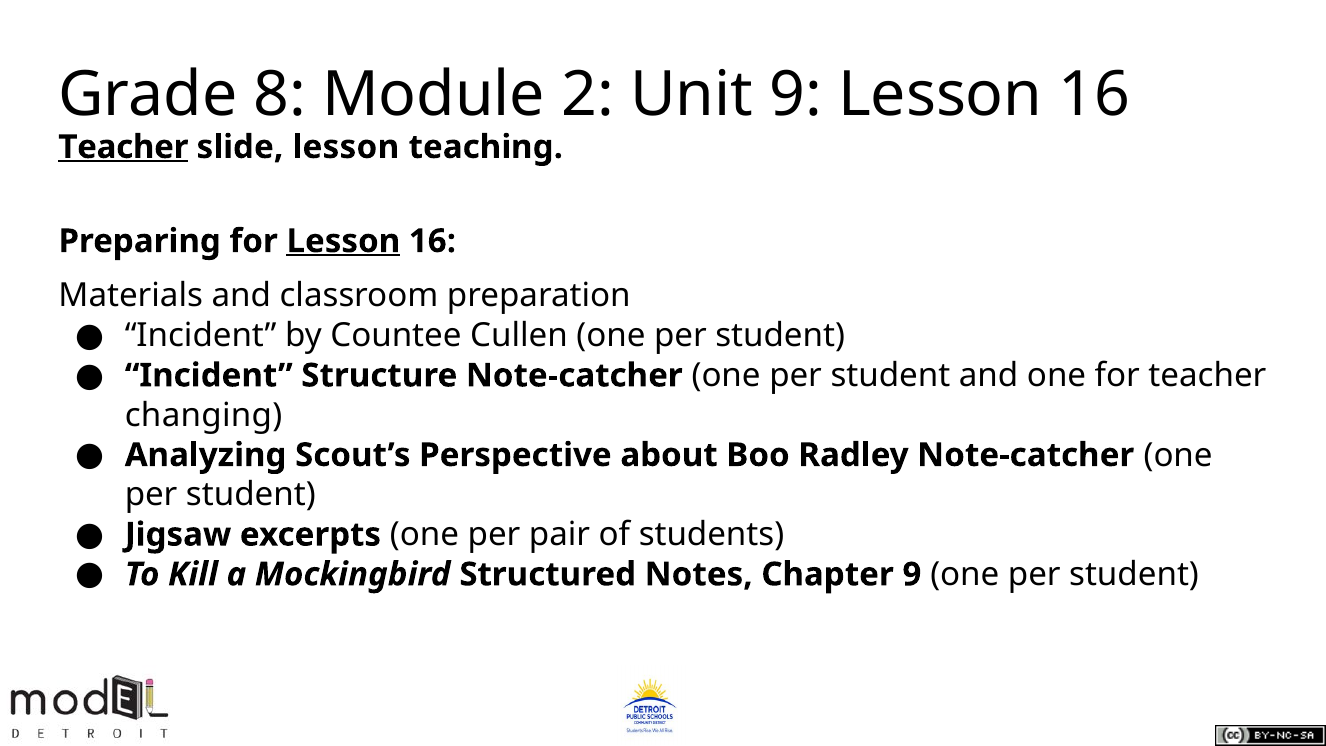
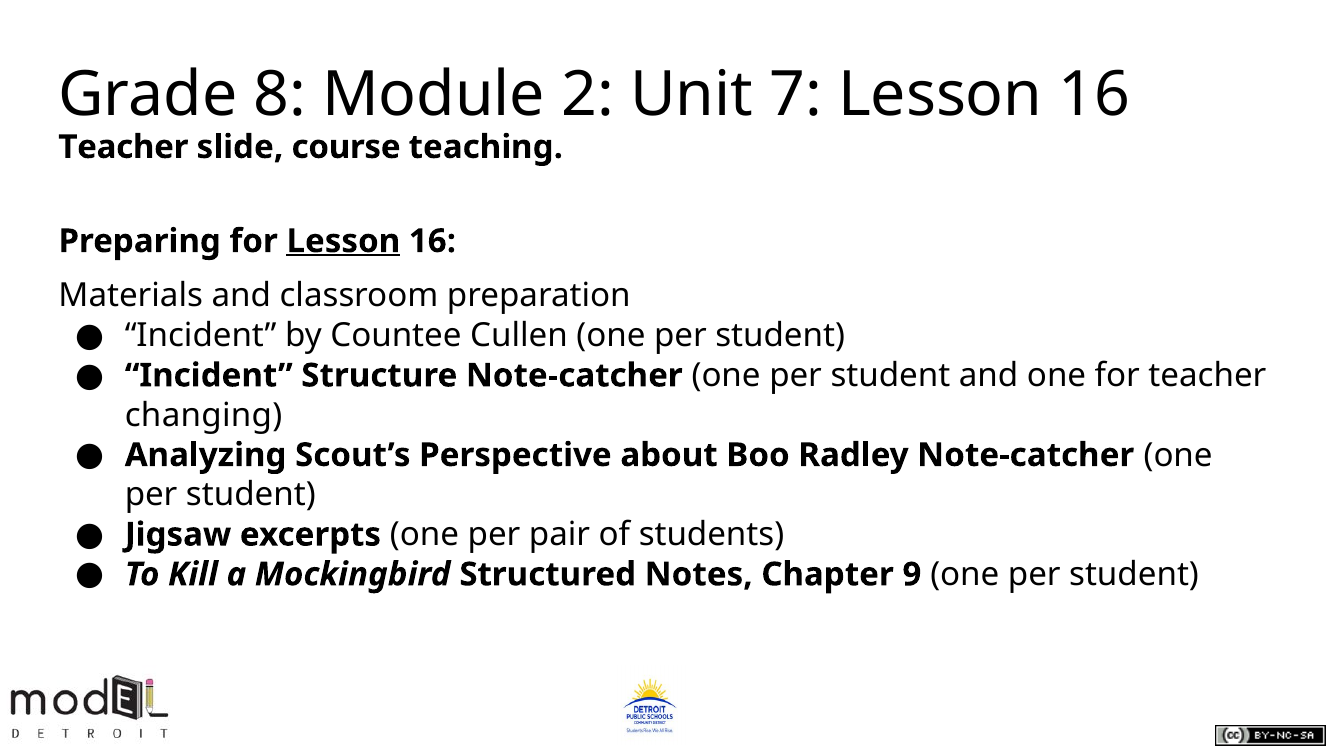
Unit 9: 9 -> 7
Teacher at (123, 147) underline: present -> none
slide lesson: lesson -> course
